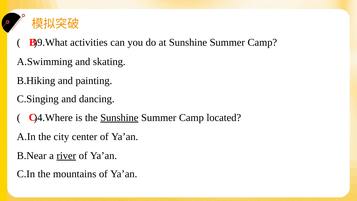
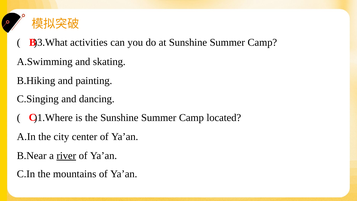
)9.What: )9.What -> )3.What
)4.Where: )4.Where -> )1.Where
Sunshine at (119, 117) underline: present -> none
